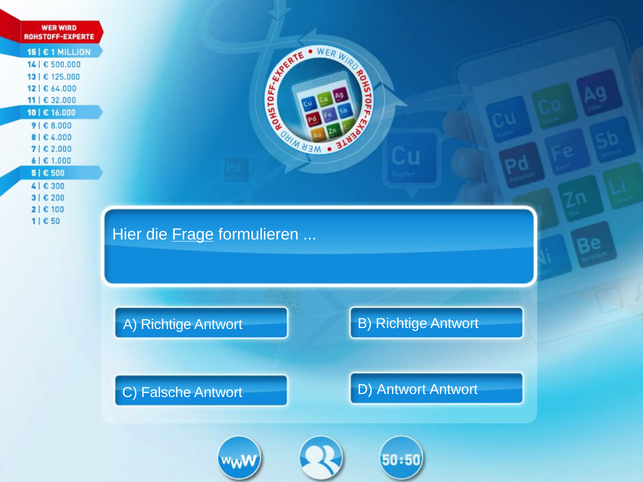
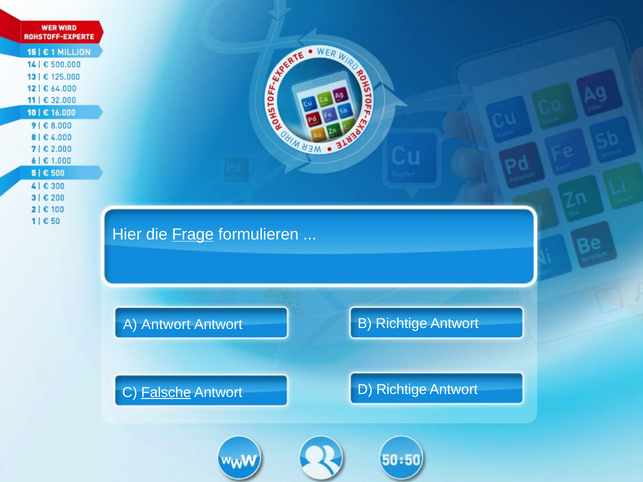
A Richtige: Richtige -> Antwort
D Antwort: Antwort -> Richtige
Falsche underline: none -> present
